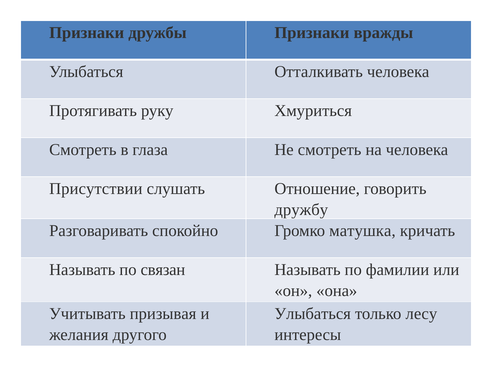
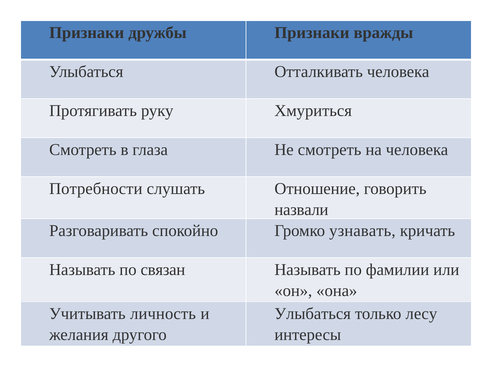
Присутствии: Присутствии -> Потребности
дружбу: дружбу -> назвали
матушка: матушка -> узнавать
призывая: призывая -> личность
